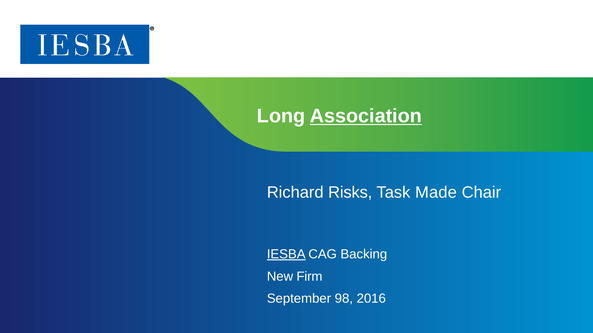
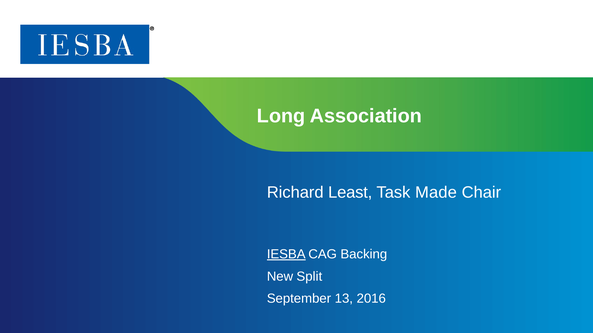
Association underline: present -> none
Risks: Risks -> Least
Firm: Firm -> Split
98: 98 -> 13
